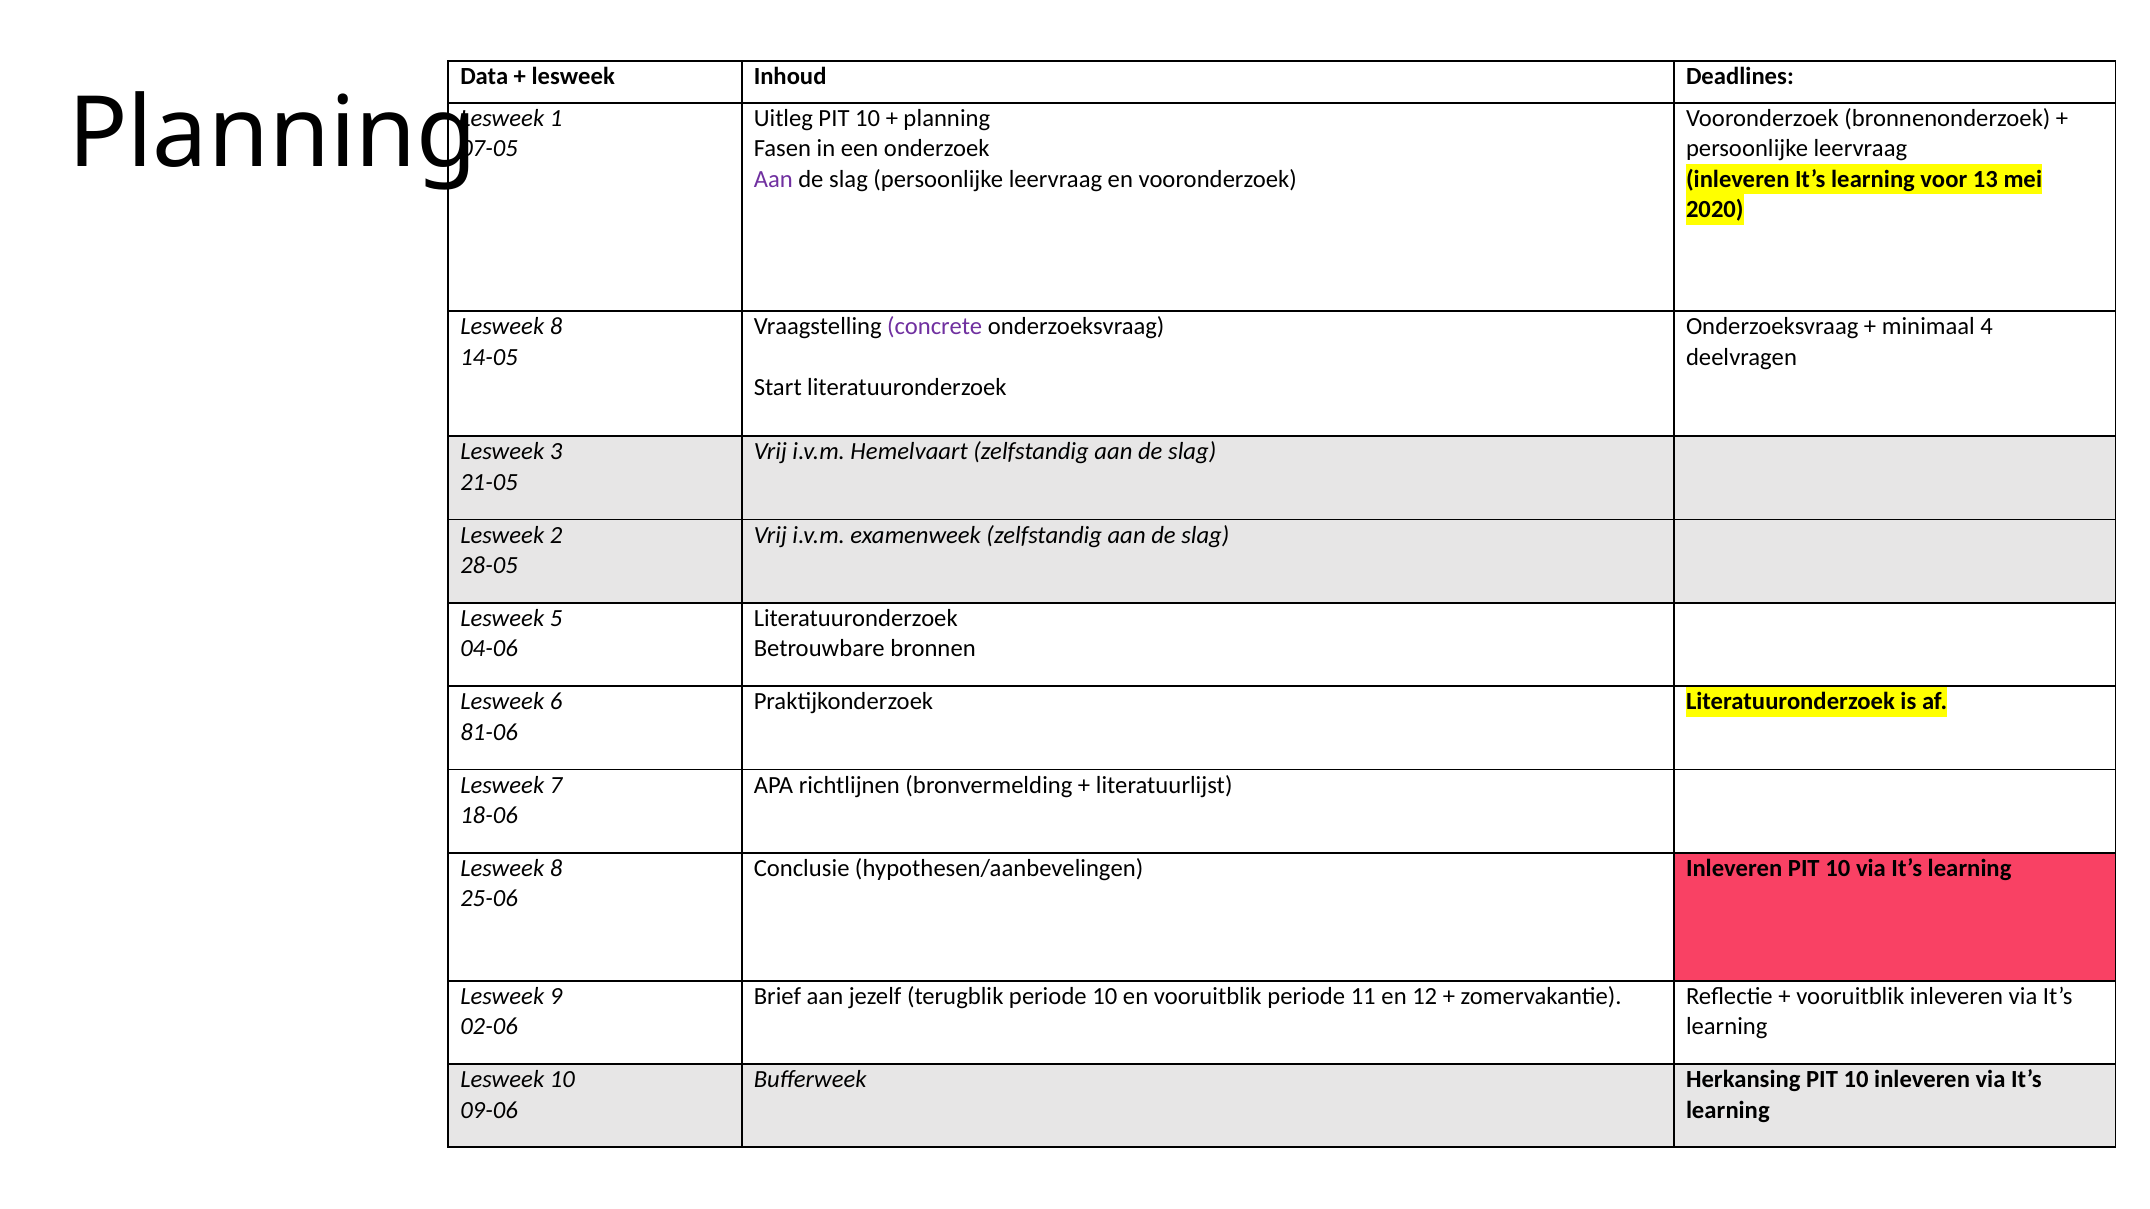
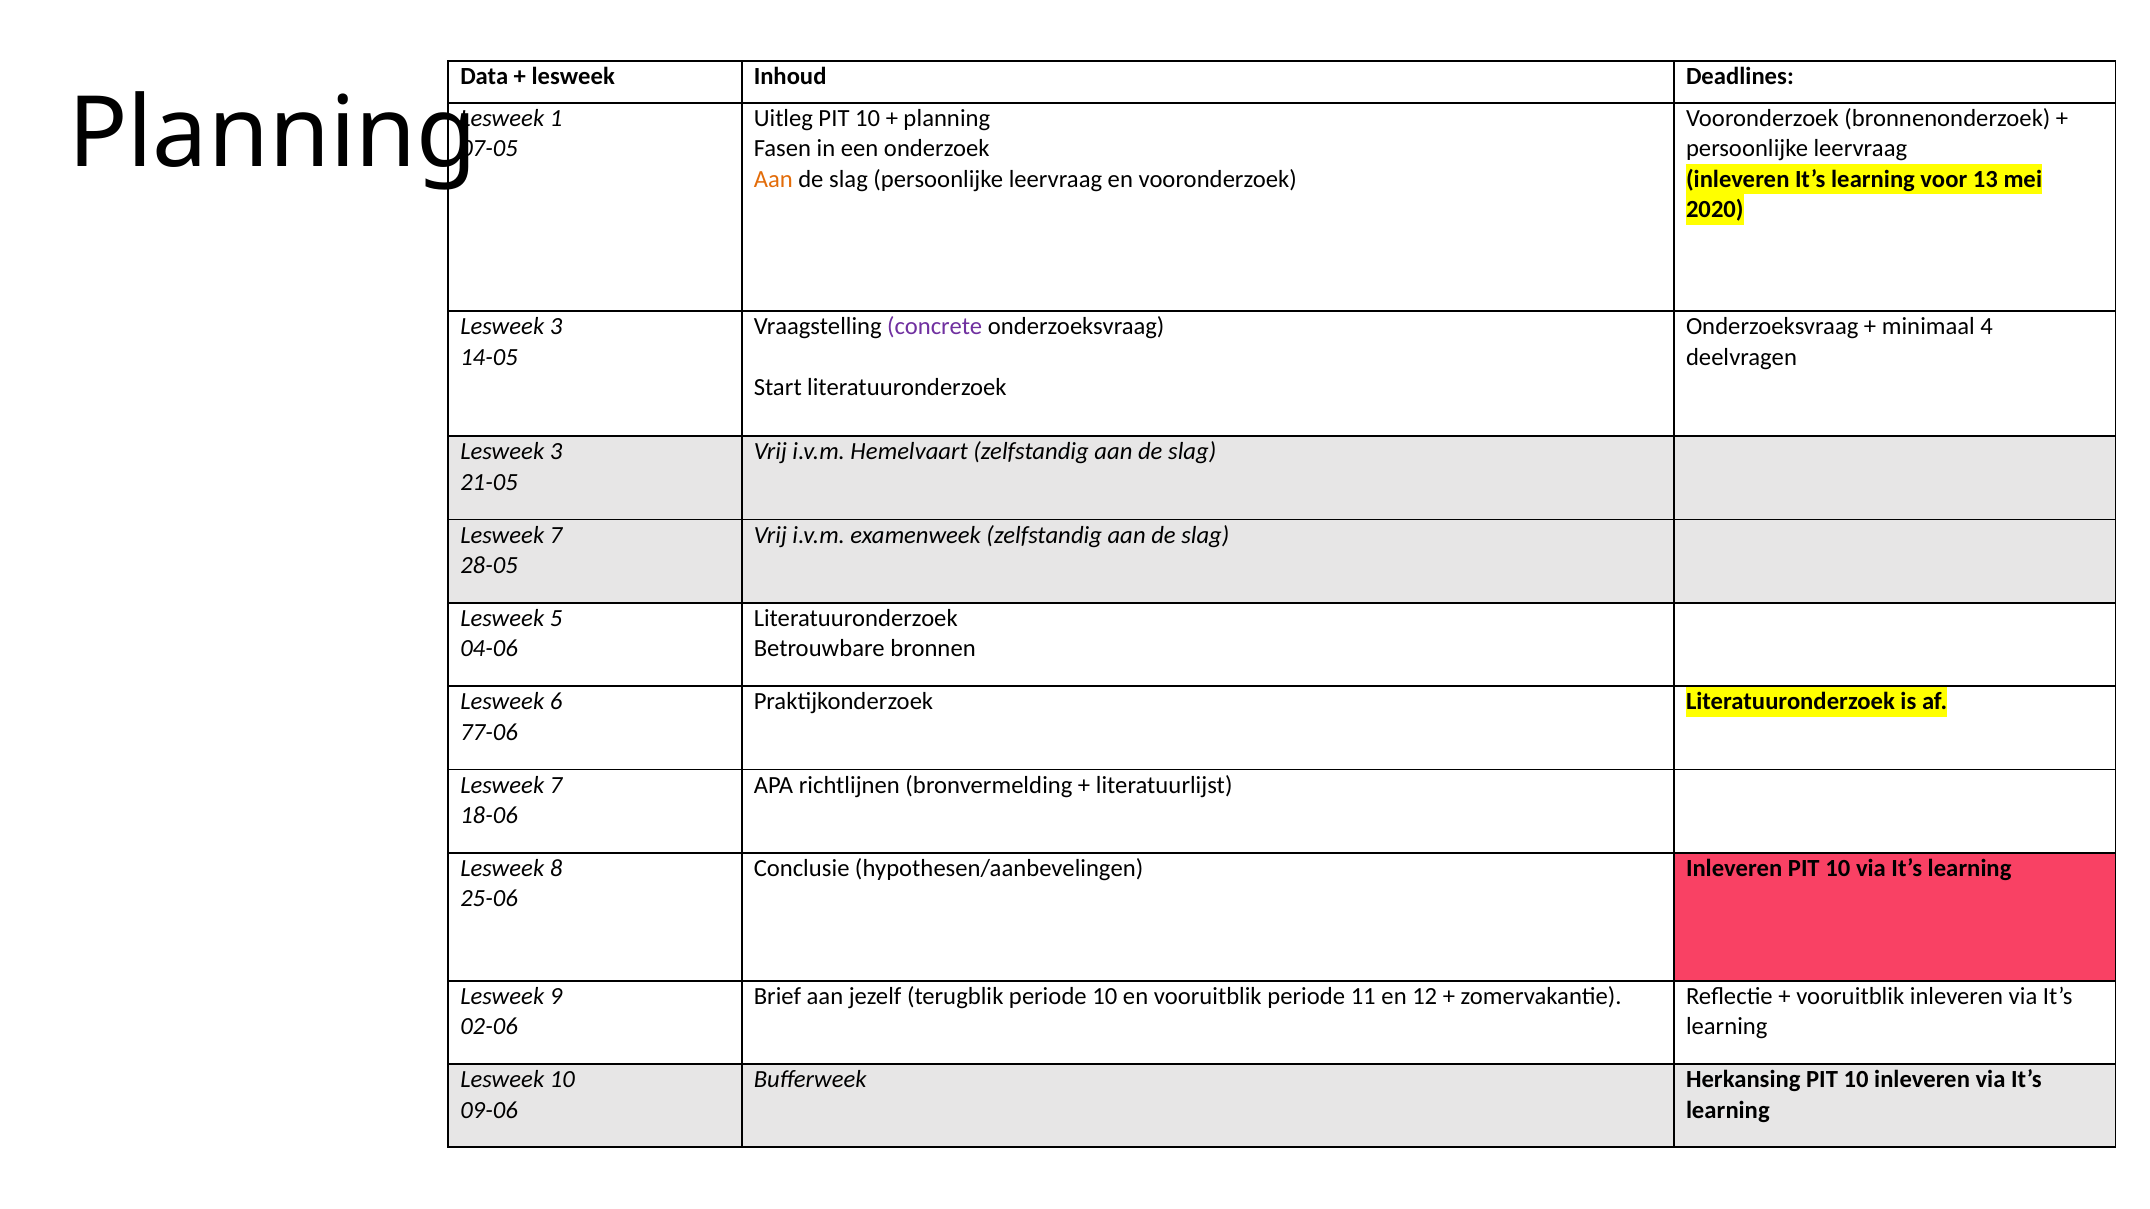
Aan at (773, 179) colour: purple -> orange
8 at (556, 327): 8 -> 3
2 at (556, 535): 2 -> 7
81-06: 81-06 -> 77-06
